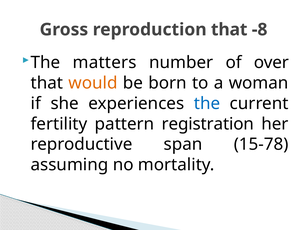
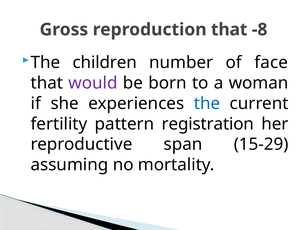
matters: matters -> children
over: over -> face
would colour: orange -> purple
15-78: 15-78 -> 15-29
